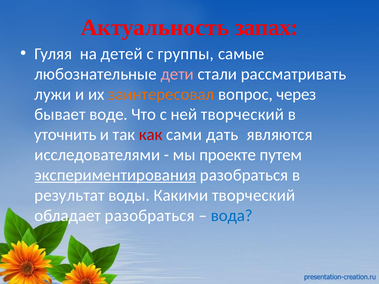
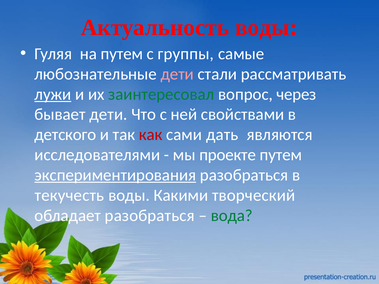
Актуальность запах: запах -> воды
на детей: детей -> путем
лужи underline: none -> present
заинтересовал colour: orange -> green
бывает воде: воде -> дети
ней творческий: творческий -> свойствами
уточнить: уточнить -> детского
результат: результат -> текучесть
вода colour: blue -> green
